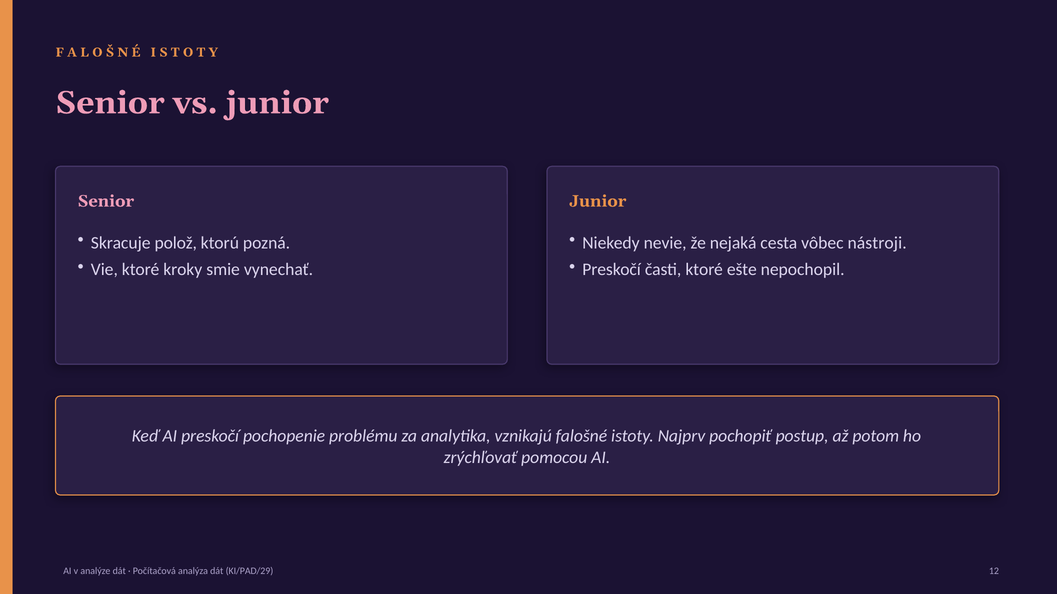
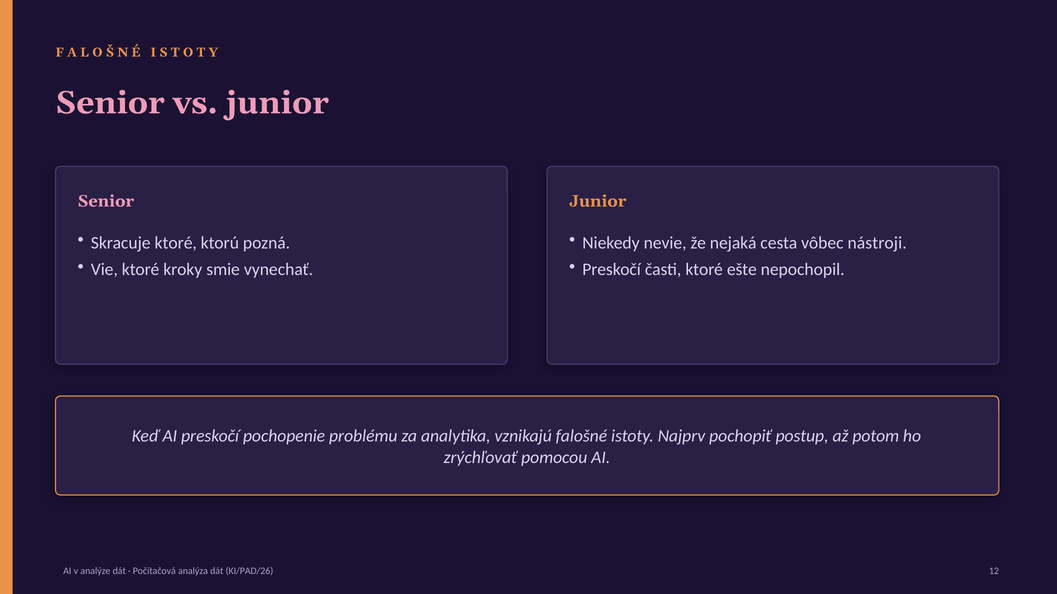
Skracuje polož: polož -> ktoré
KI/PAD/29: KI/PAD/29 -> KI/PAD/26
